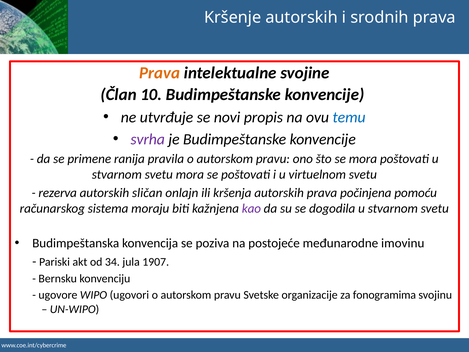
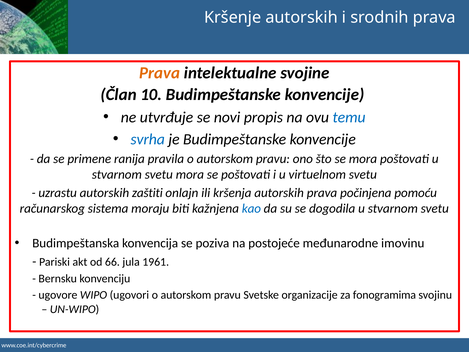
svrha colour: purple -> blue
rezerva: rezerva -> uzrastu
sličan: sličan -> zaštiti
kao colour: purple -> blue
34: 34 -> 66
1907: 1907 -> 1961
